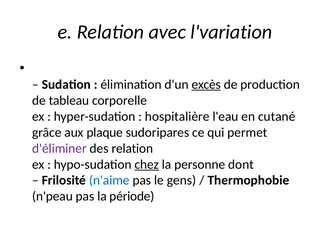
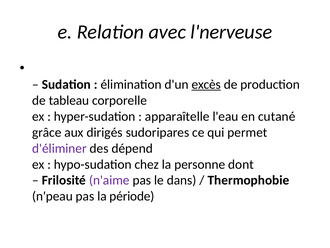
l'variation: l'variation -> l'nerveuse
hospitalière: hospitalière -> apparaîtelle
plaque: plaque -> dirigés
des relation: relation -> dépend
chez underline: present -> none
n'aime colour: blue -> purple
gens: gens -> dans
